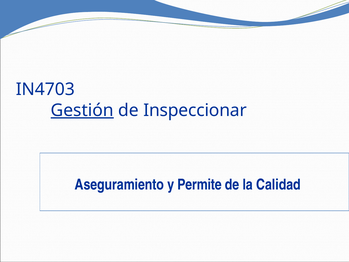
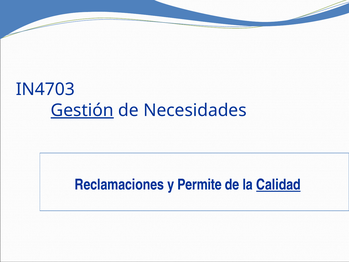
Inspeccionar: Inspeccionar -> Necesidades
Aseguramiento: Aseguramiento -> Reclamaciones
Calidad underline: none -> present
